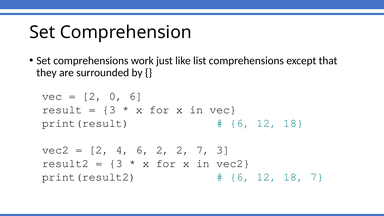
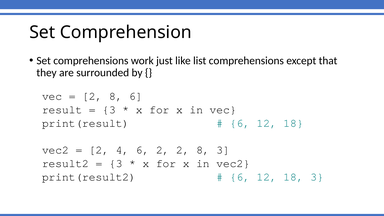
0 at (116, 96): 0 -> 8
2 2 7: 7 -> 8
18 7: 7 -> 3
